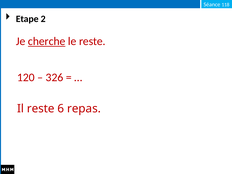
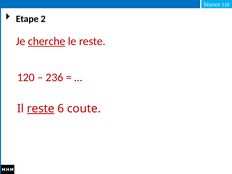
326: 326 -> 236
reste at (41, 109) underline: none -> present
repas: repas -> coute
